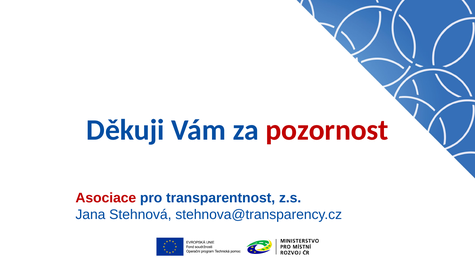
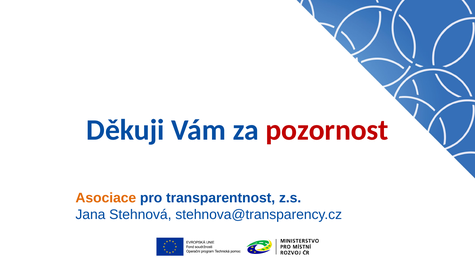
Asociace colour: red -> orange
